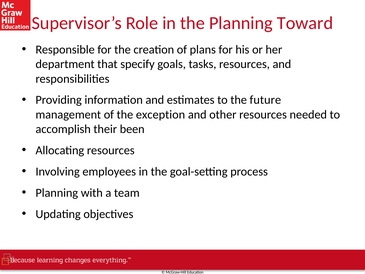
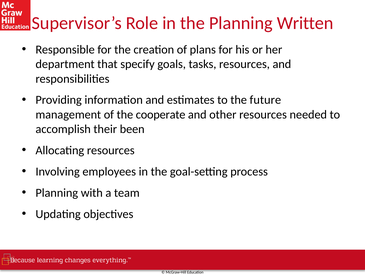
Toward: Toward -> Written
exception: exception -> cooperate
